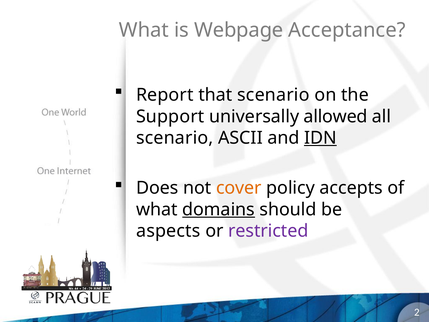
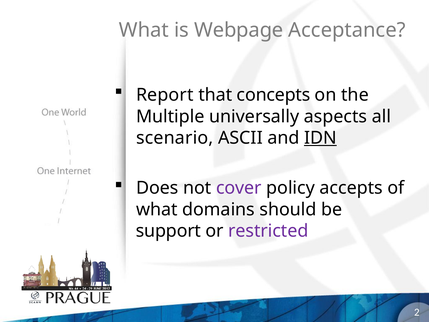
that scenario: scenario -> concepts
Support: Support -> Multiple
allowed: allowed -> aspects
cover colour: orange -> purple
domains underline: present -> none
aspects: aspects -> support
